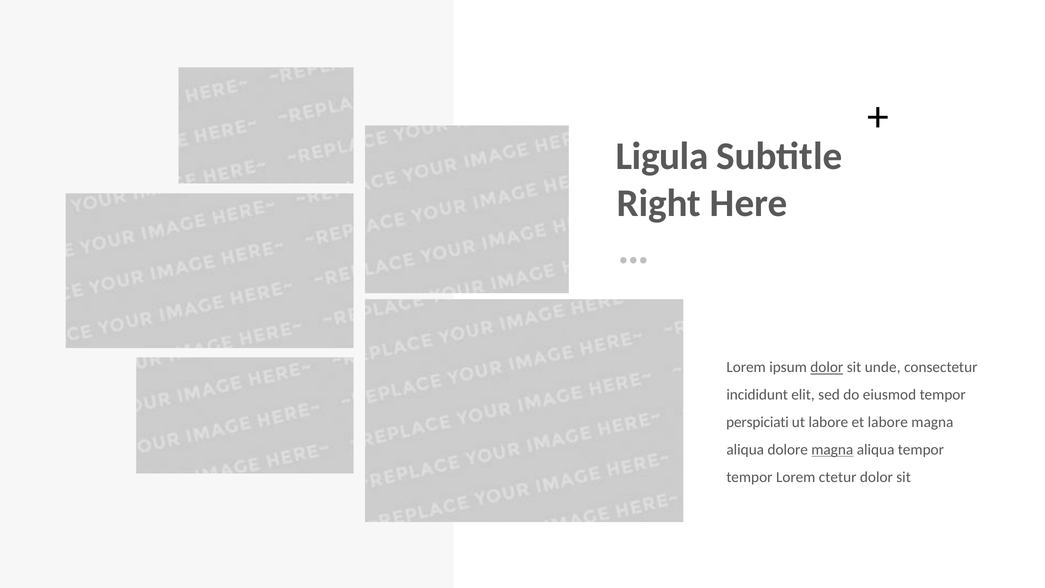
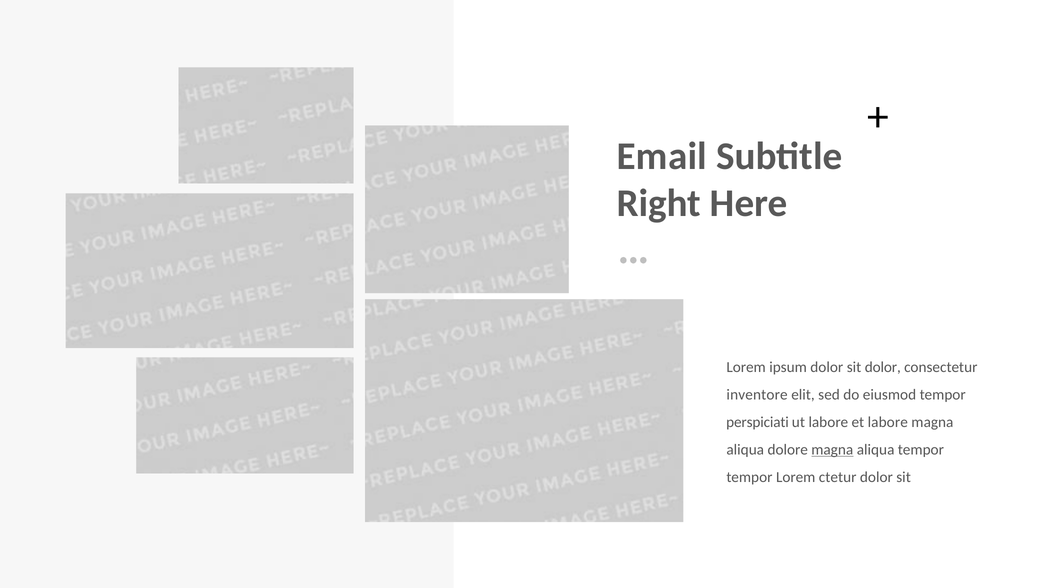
Ligula: Ligula -> Email
dolor at (827, 367) underline: present -> none
sit unde: unde -> dolor
incididunt: incididunt -> inventore
